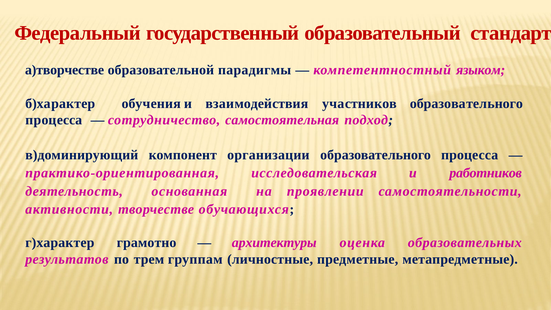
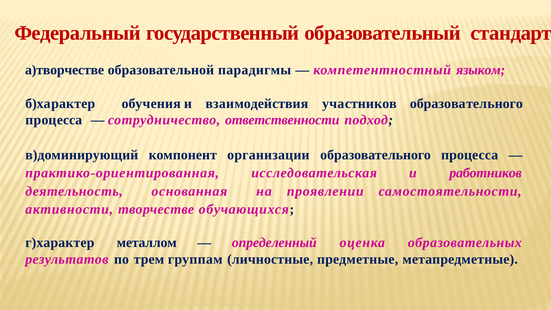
самостоятельная: самостоятельная -> ответственности
грамотно: грамотно -> металлом
архитектуры: архитектуры -> определенный
